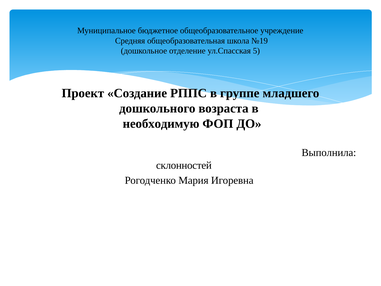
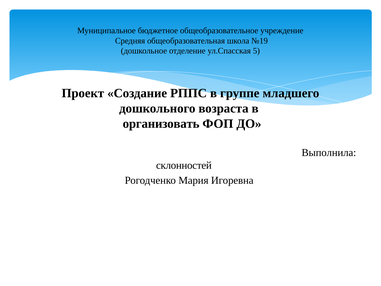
необходимую: необходимую -> организовать
